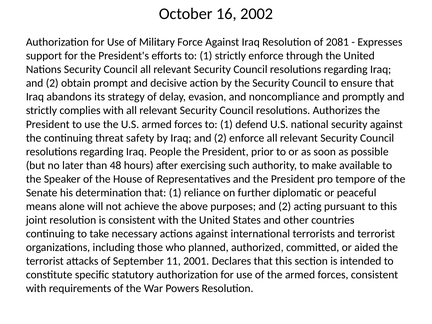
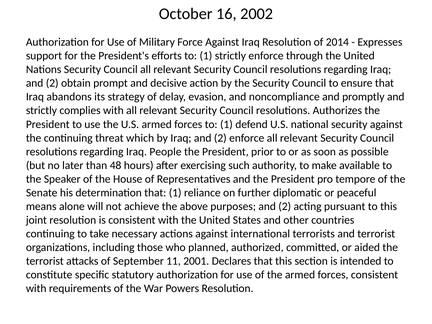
2081: 2081 -> 2014
safety: safety -> which
